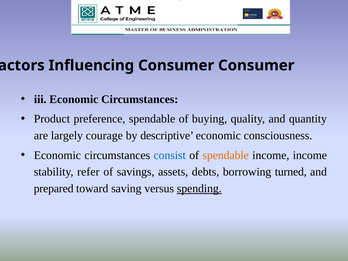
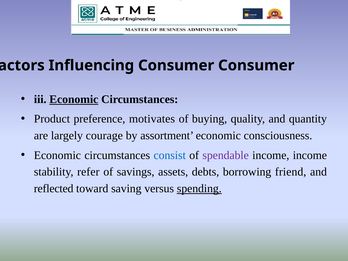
Economic at (74, 99) underline: none -> present
preference spendable: spendable -> motivates
descriptive: descriptive -> assortment
spendable at (226, 155) colour: orange -> purple
turned: turned -> friend
prepared: prepared -> reflected
